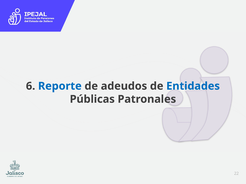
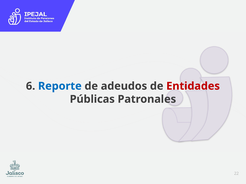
Entidades colour: blue -> red
